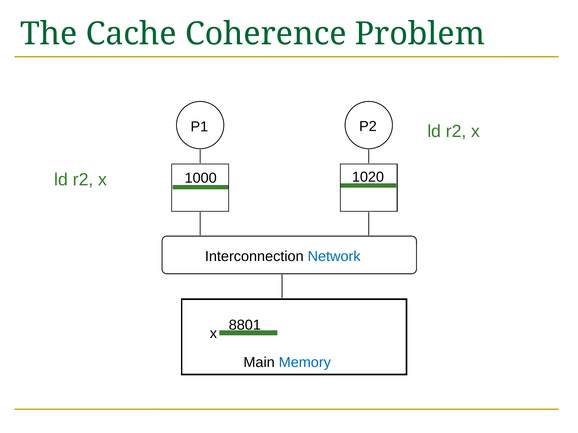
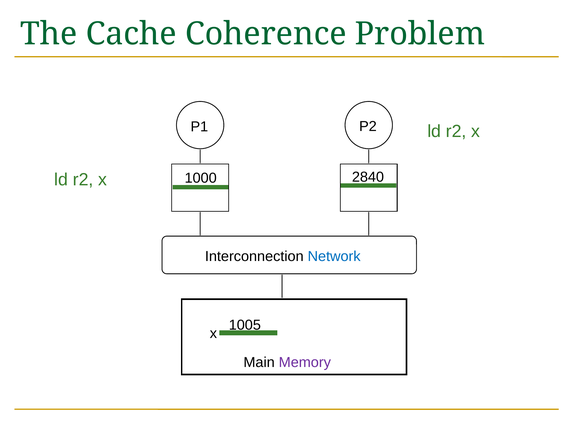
1020: 1020 -> 2840
8801: 8801 -> 1005
Memory colour: blue -> purple
